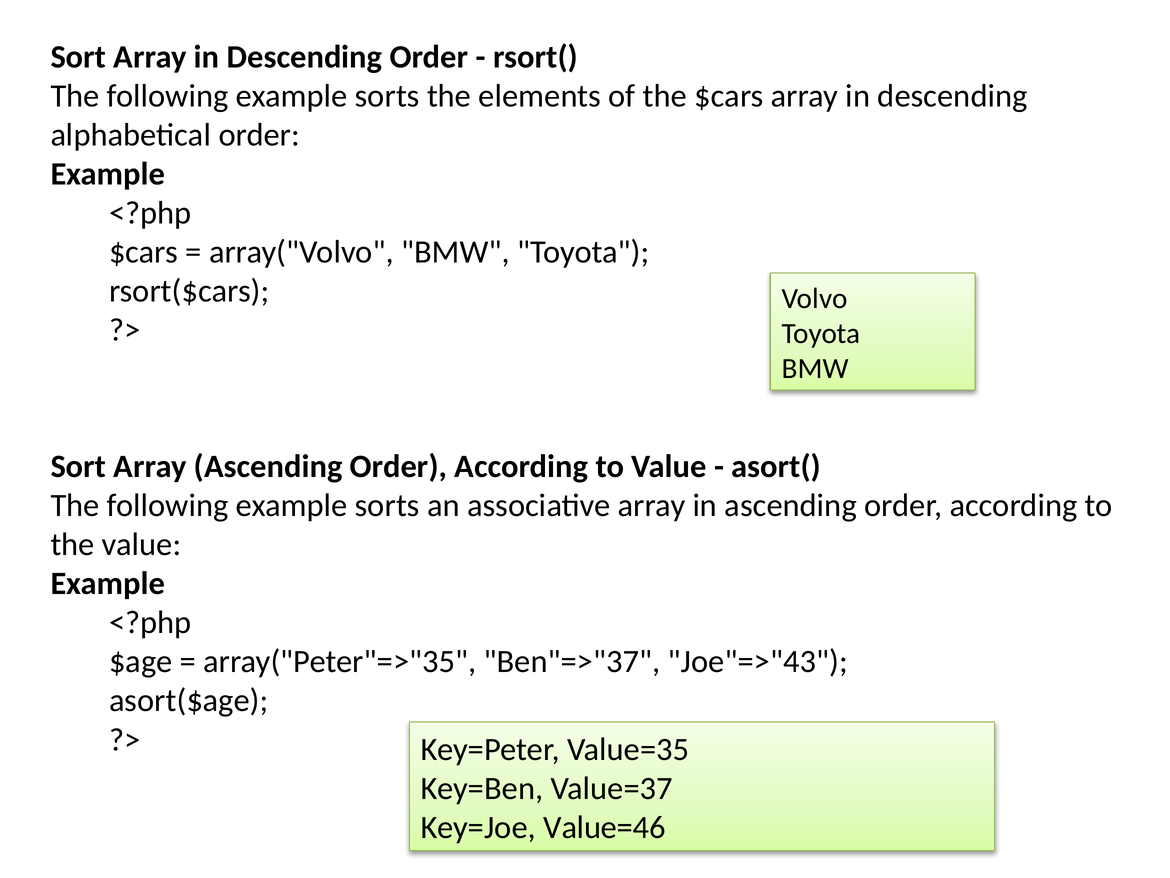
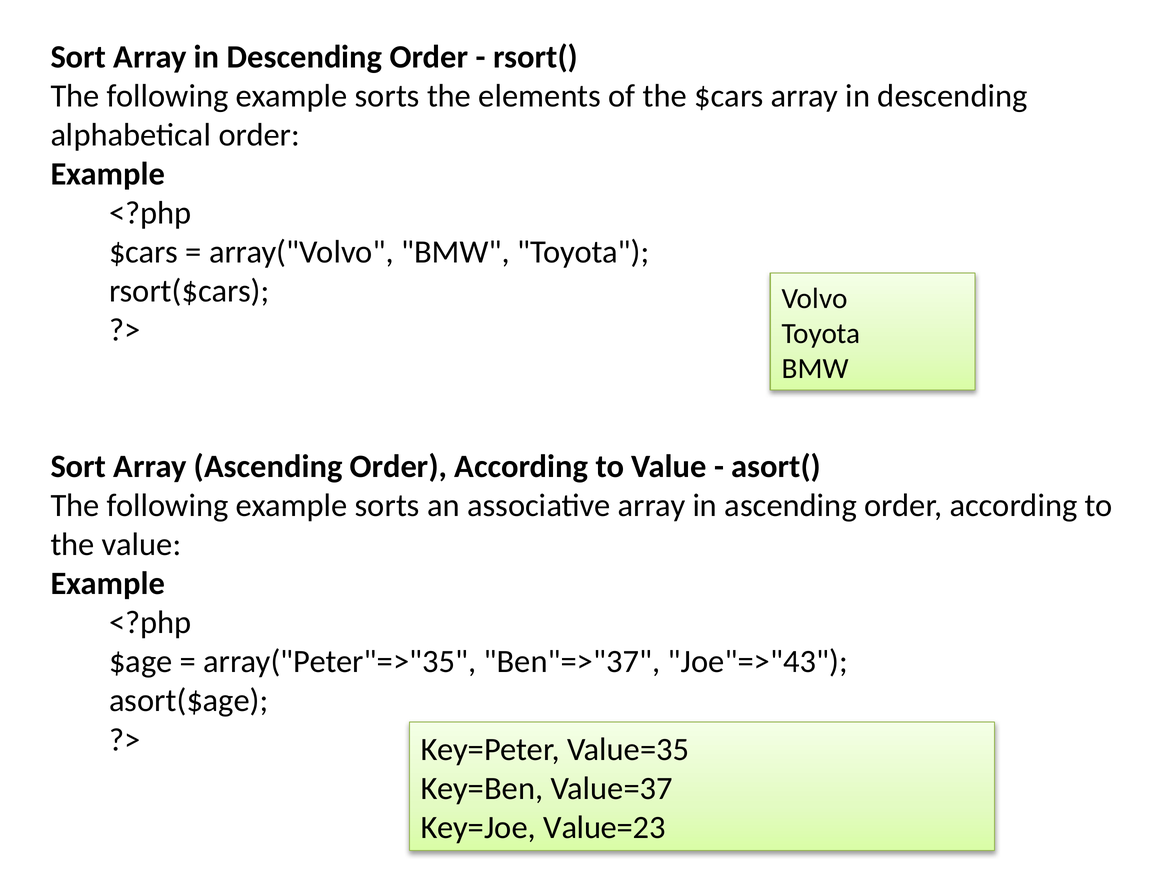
Value=46: Value=46 -> Value=23
